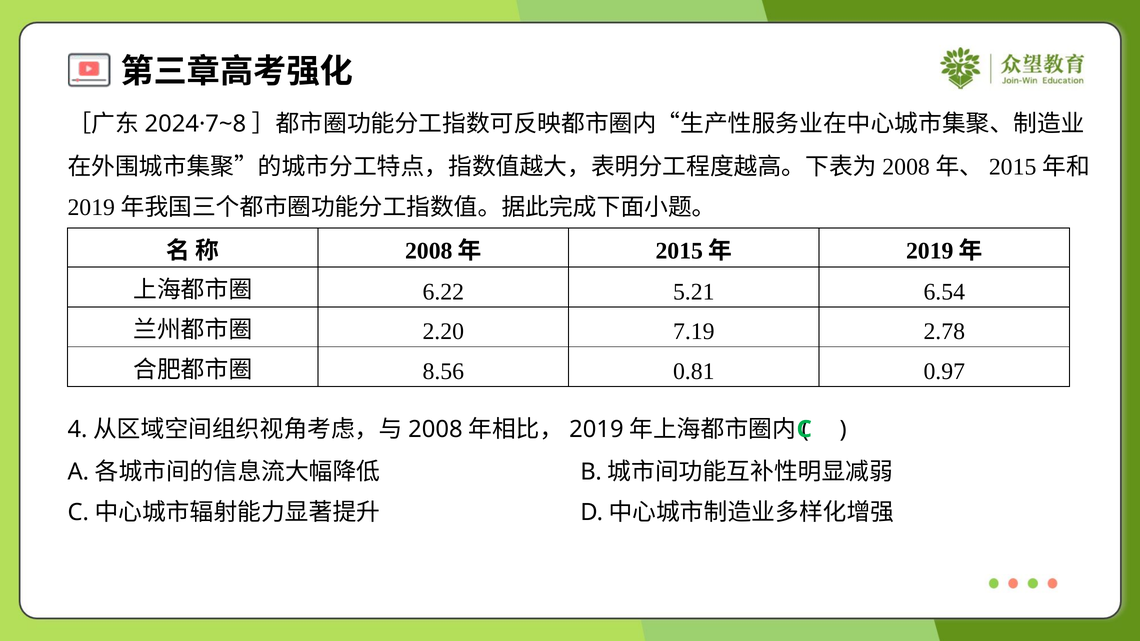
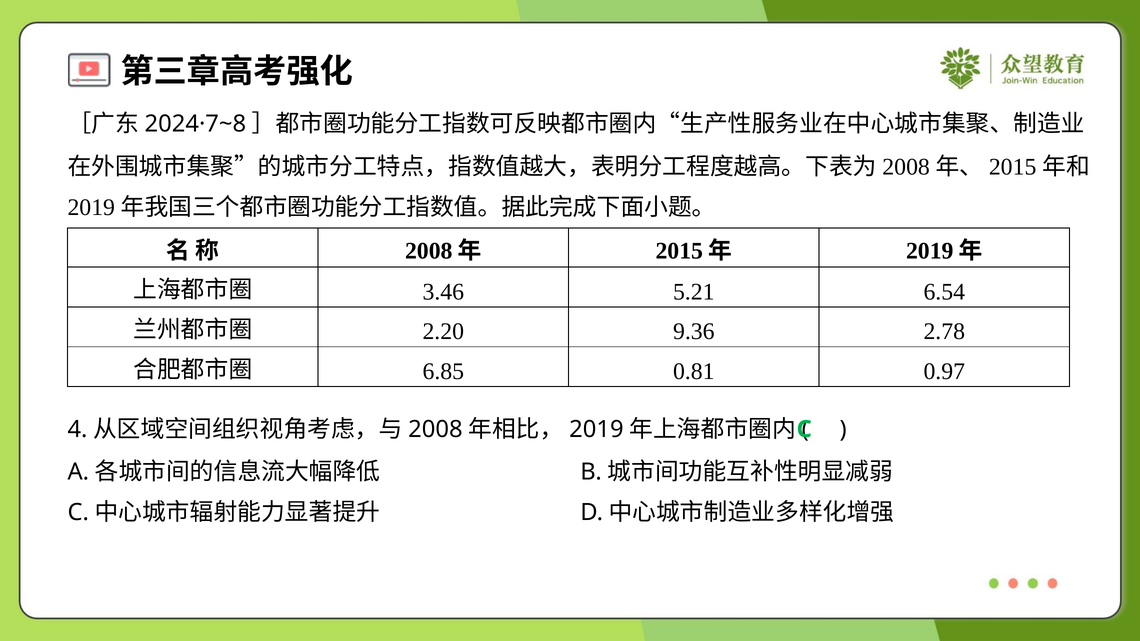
6.22: 6.22 -> 3.46
7.19: 7.19 -> 9.36
8.56: 8.56 -> 6.85
